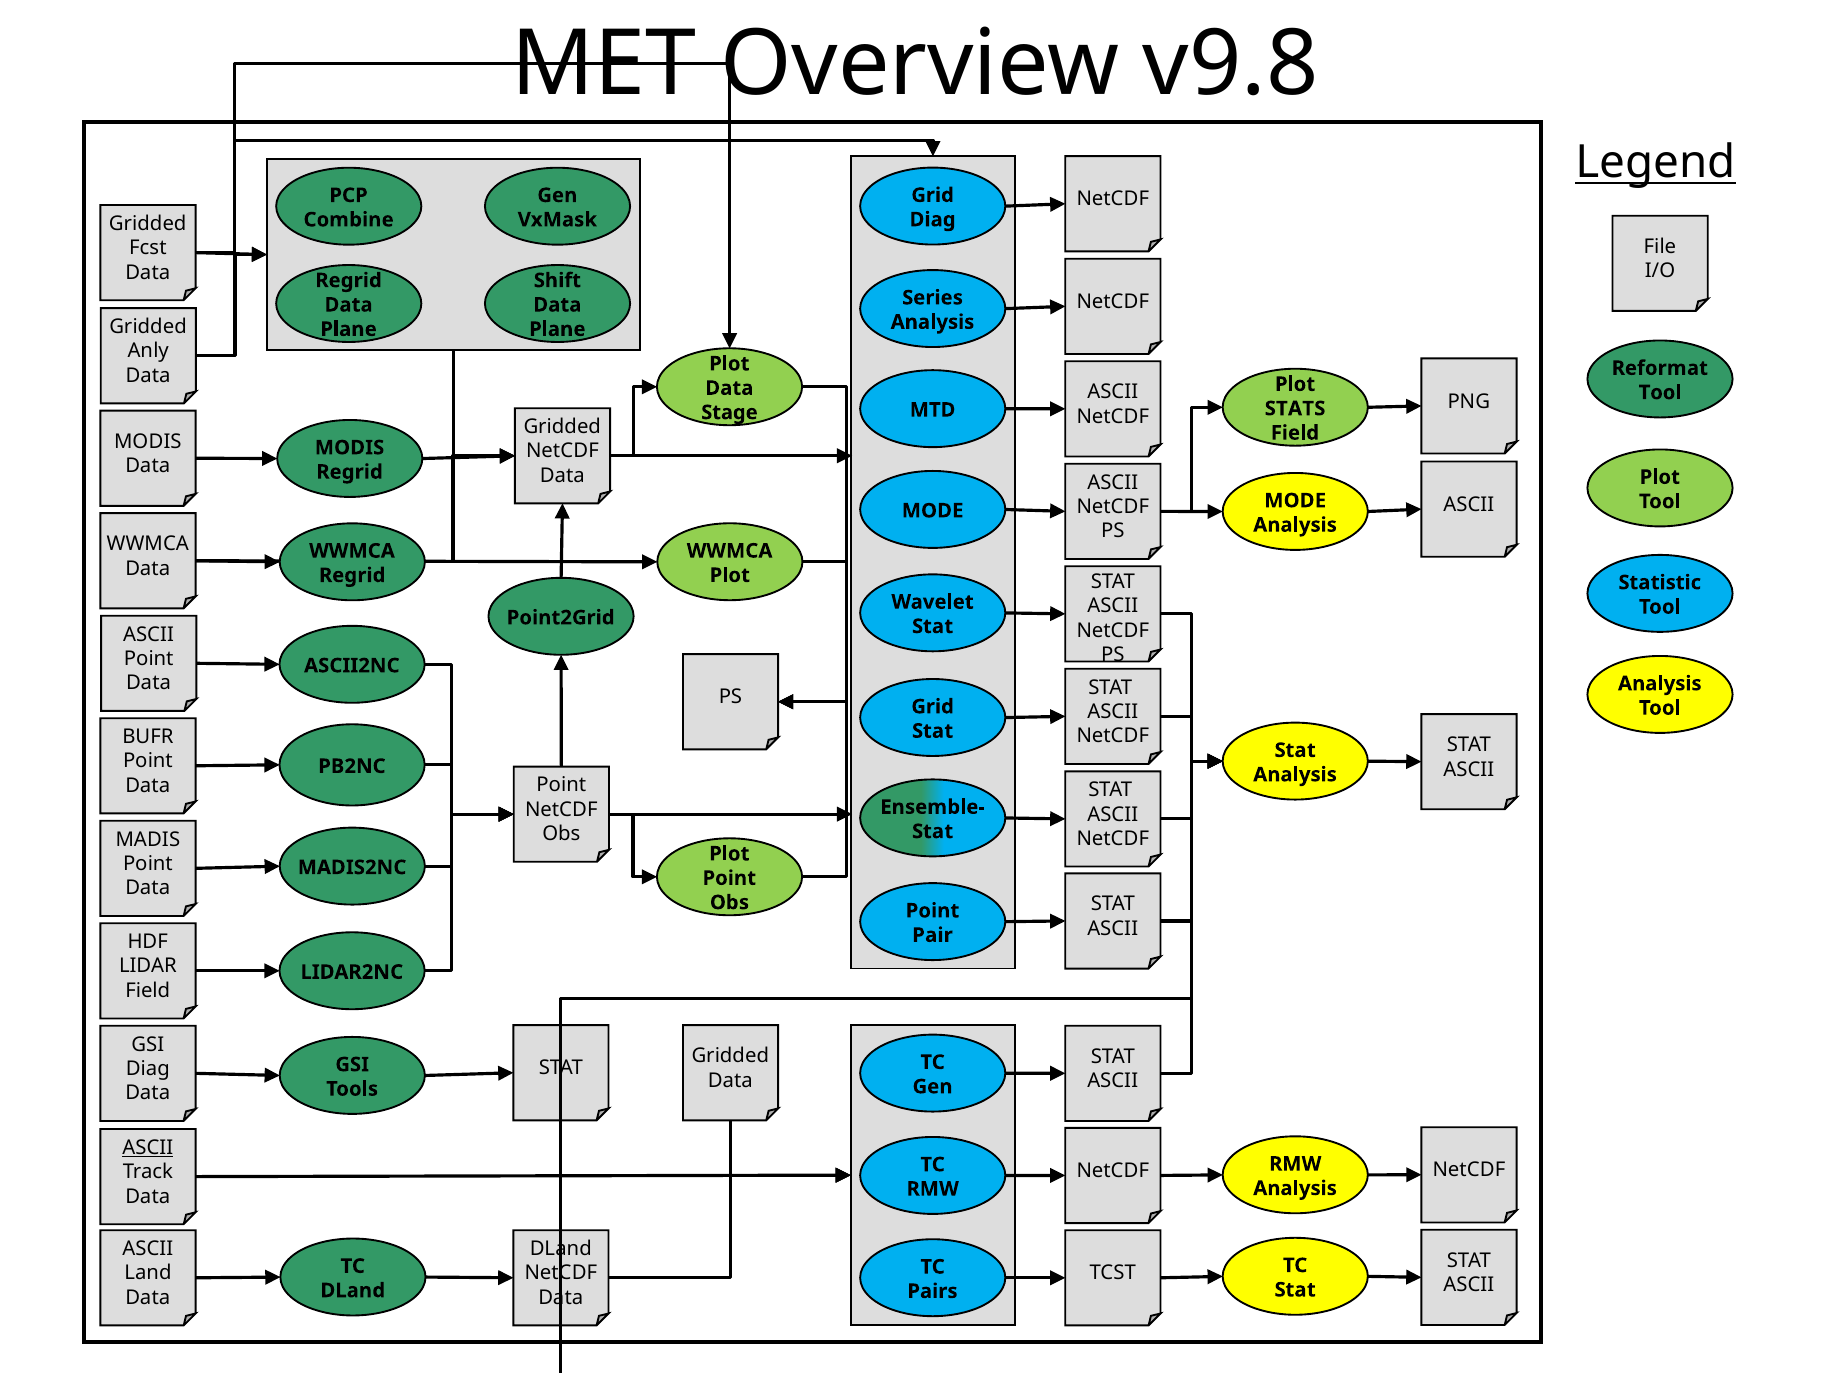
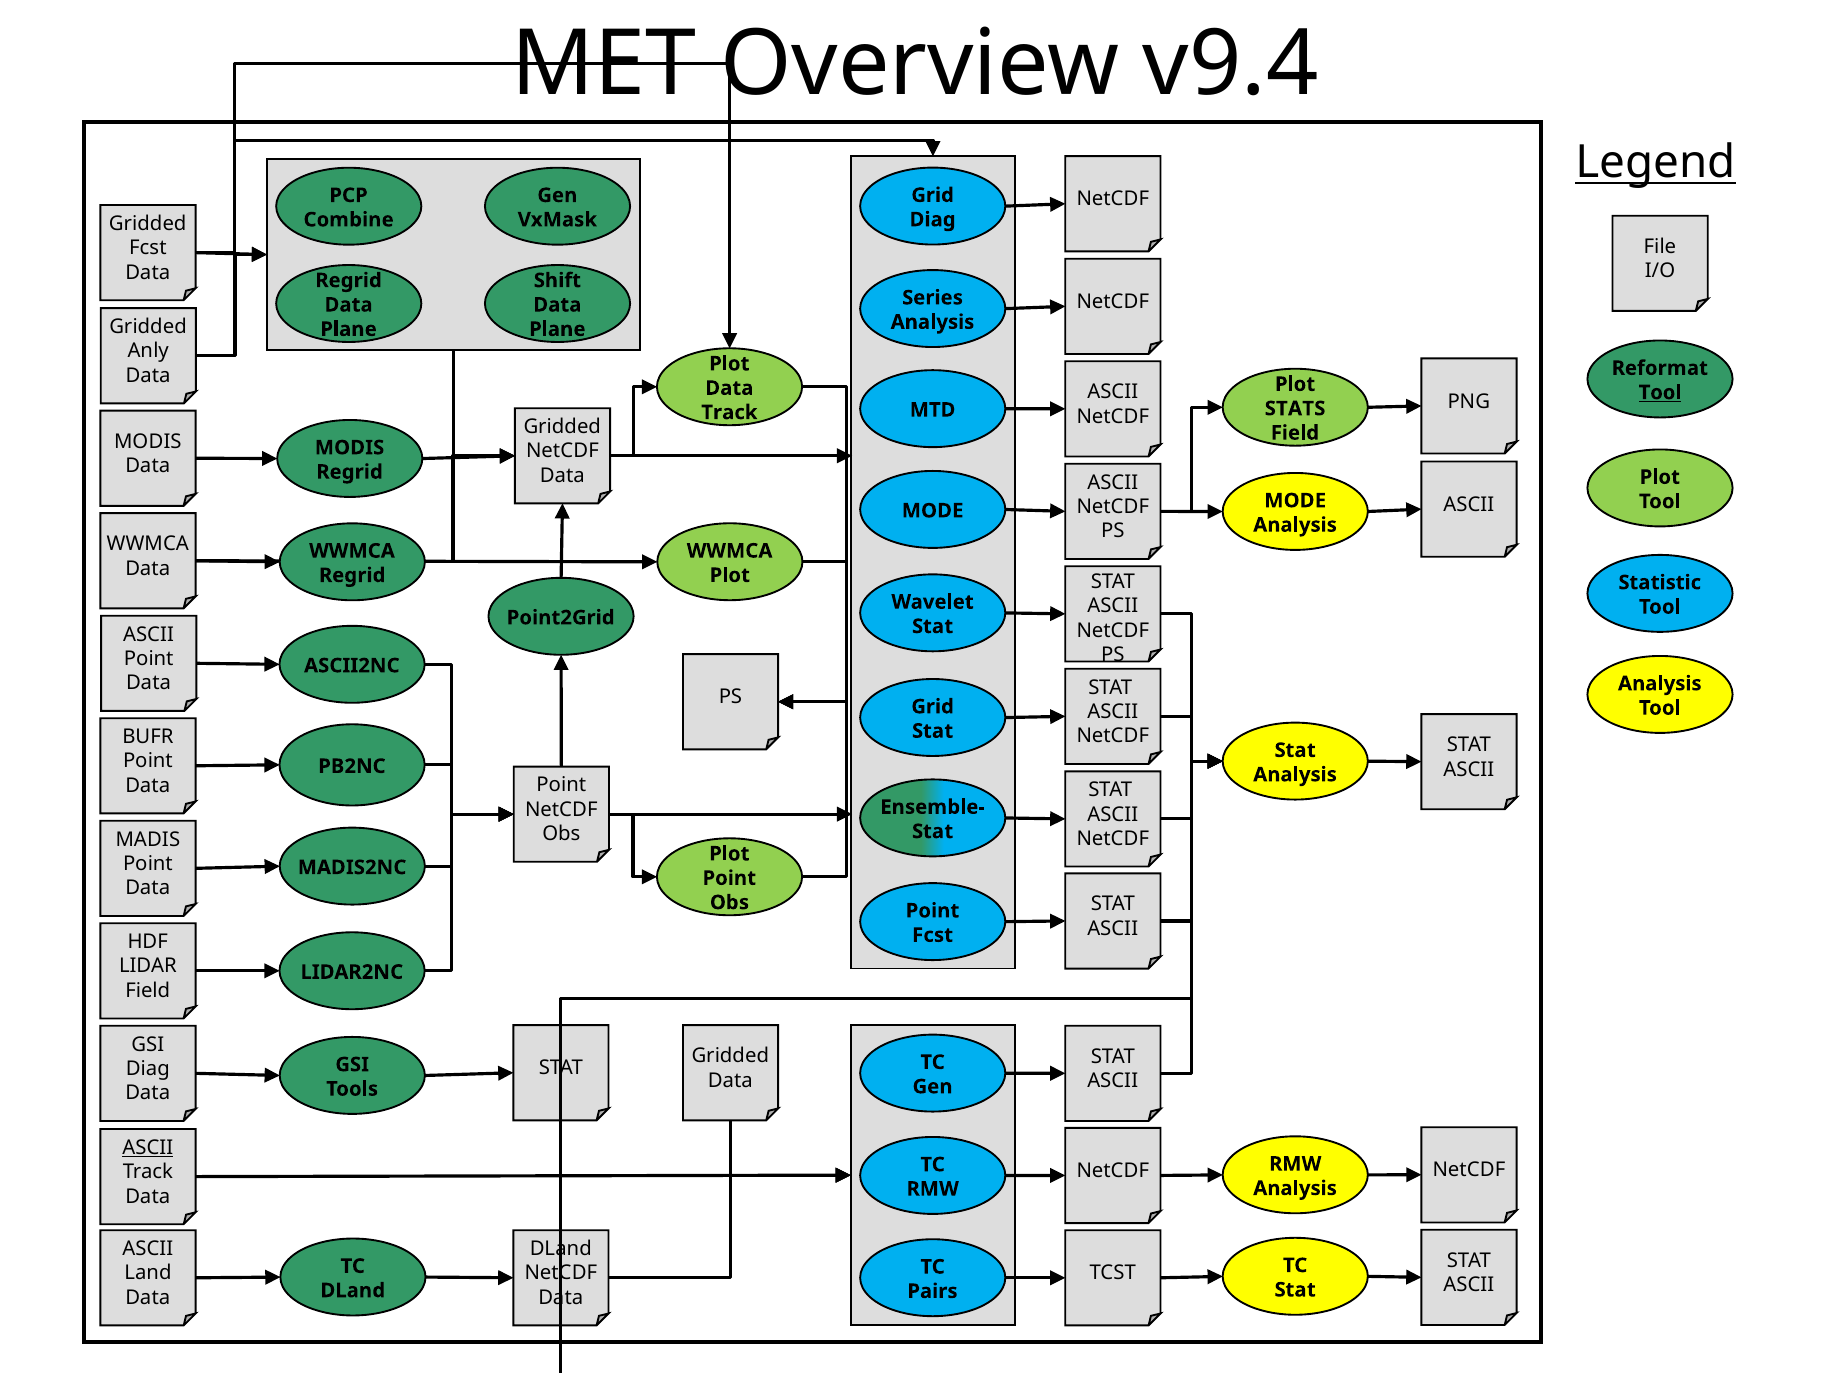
v9.8: v9.8 -> v9.4
Tool at (1660, 393) underline: none -> present
Stage at (729, 413): Stage -> Track
Pair at (933, 935): Pair -> Fcst
